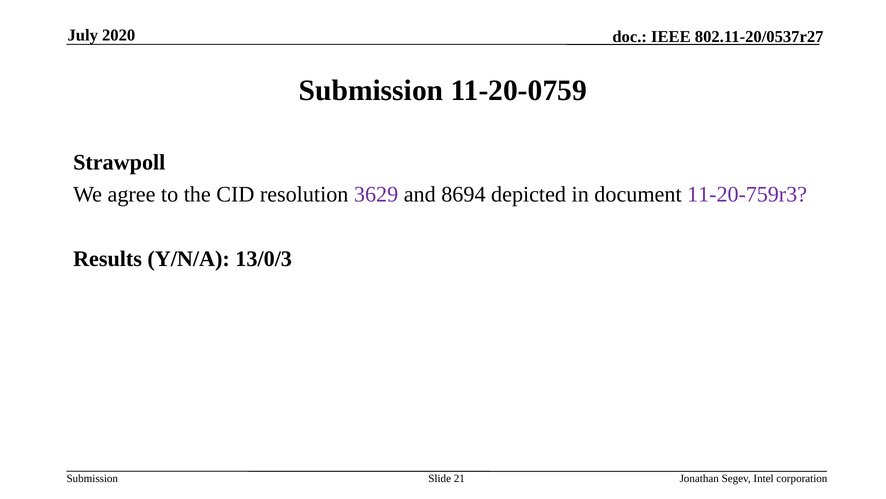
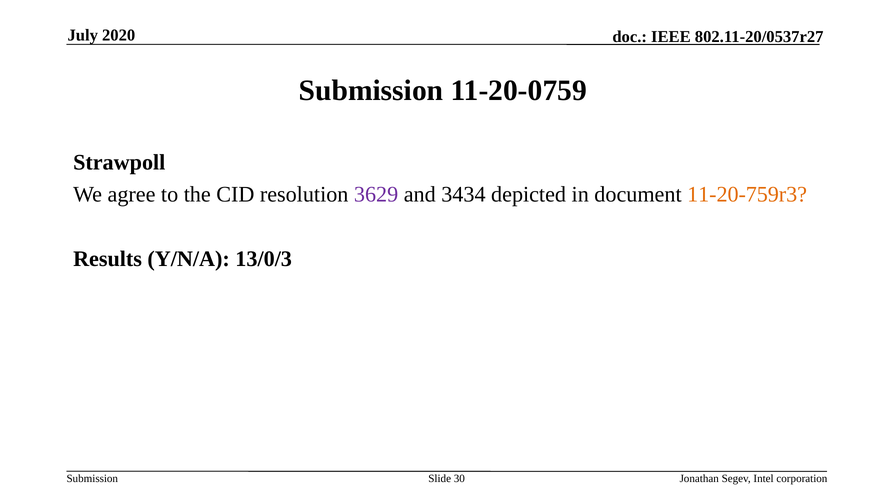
8694: 8694 -> 3434
11-20-759r3 colour: purple -> orange
21: 21 -> 30
